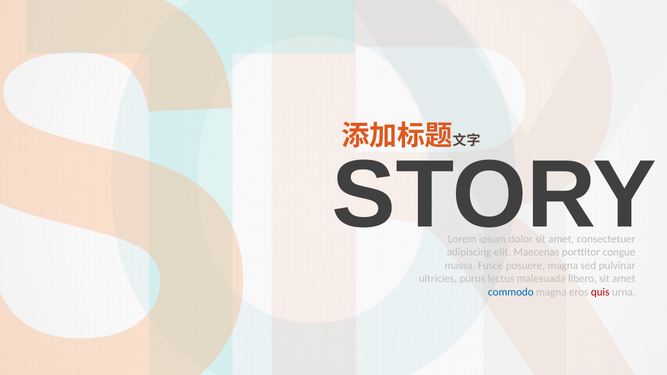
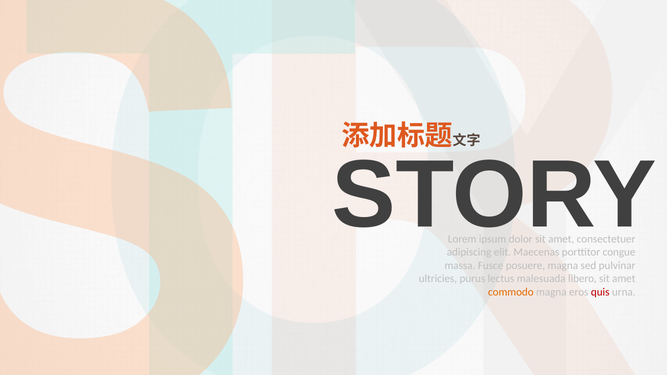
commodo colour: blue -> orange
